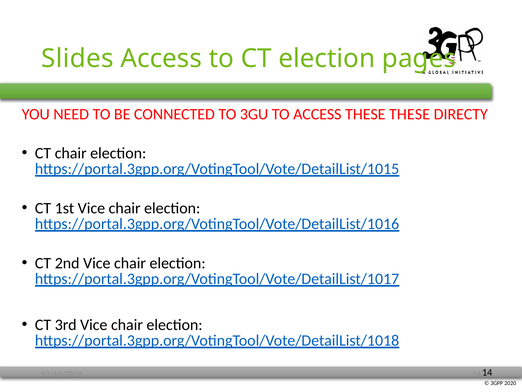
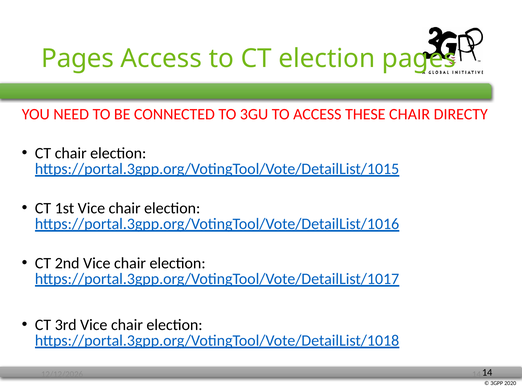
Slides at (77, 58): Slides -> Pages
THESE THESE: THESE -> CHAIR
